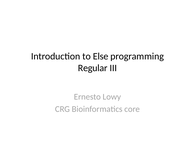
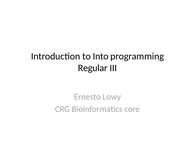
Else: Else -> Into
